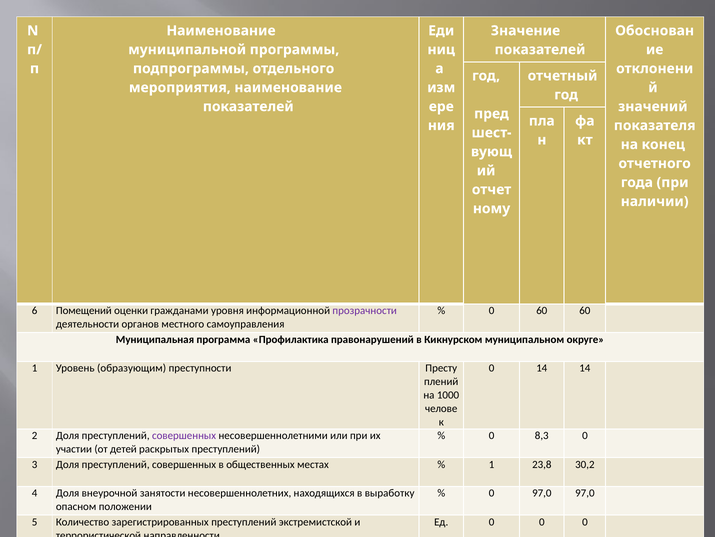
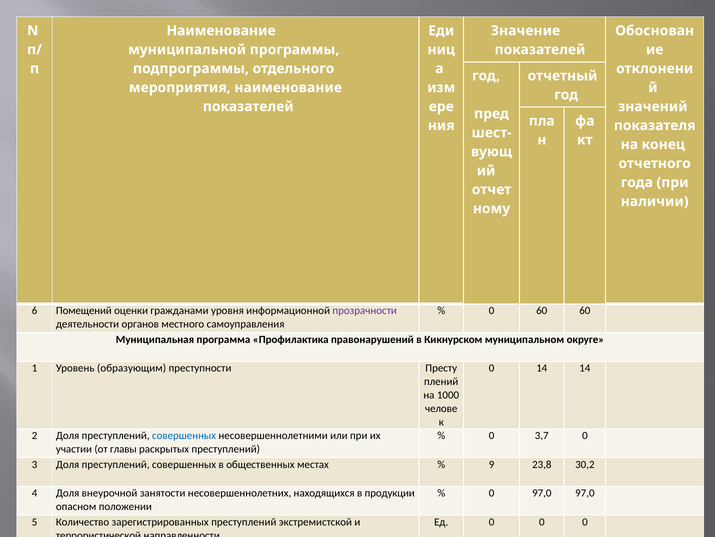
совершенных at (184, 435) colour: purple -> blue
8,3: 8,3 -> 3,7
детей: детей -> главы
1 at (492, 464): 1 -> 9
выработку: выработку -> продукции
